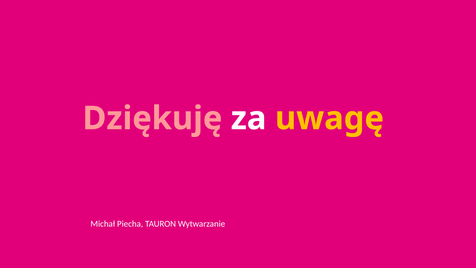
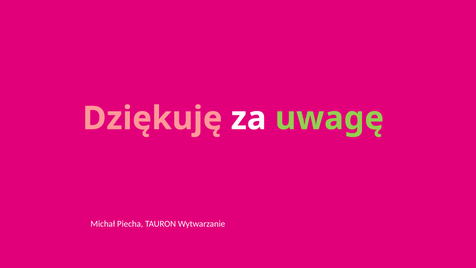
uwagę colour: yellow -> light green
